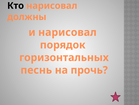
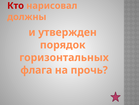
Кто colour: black -> red
и нарисовал: нарисовал -> утвержден
песнь: песнь -> флага
